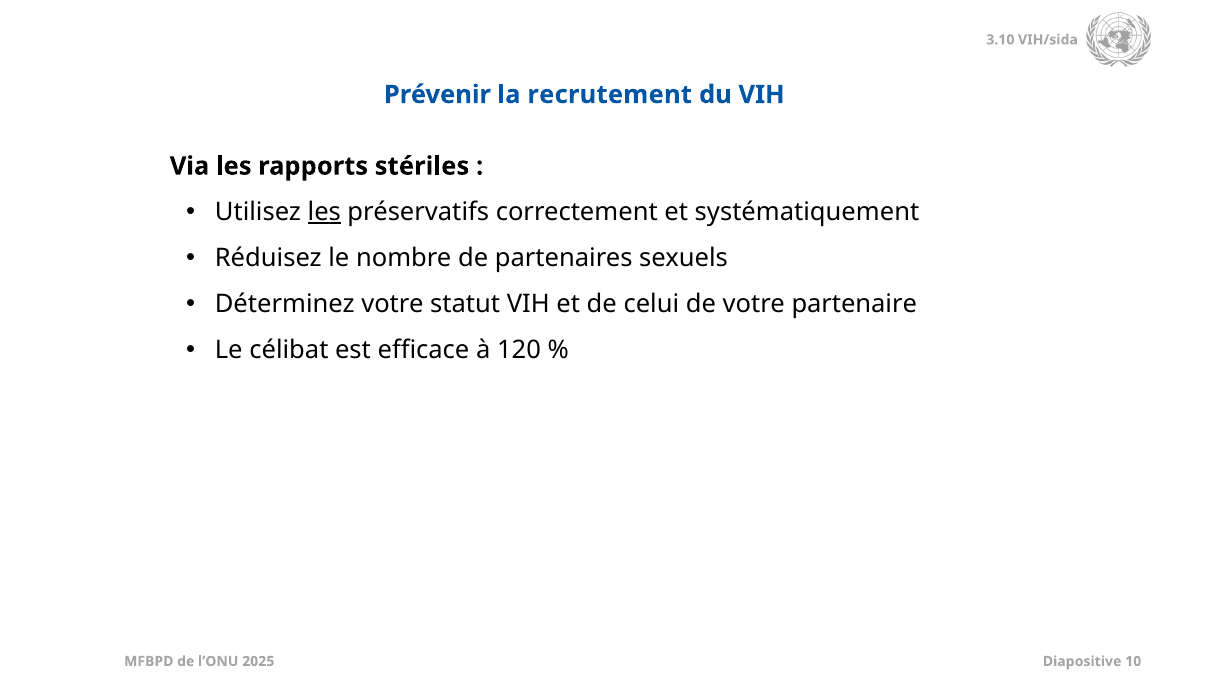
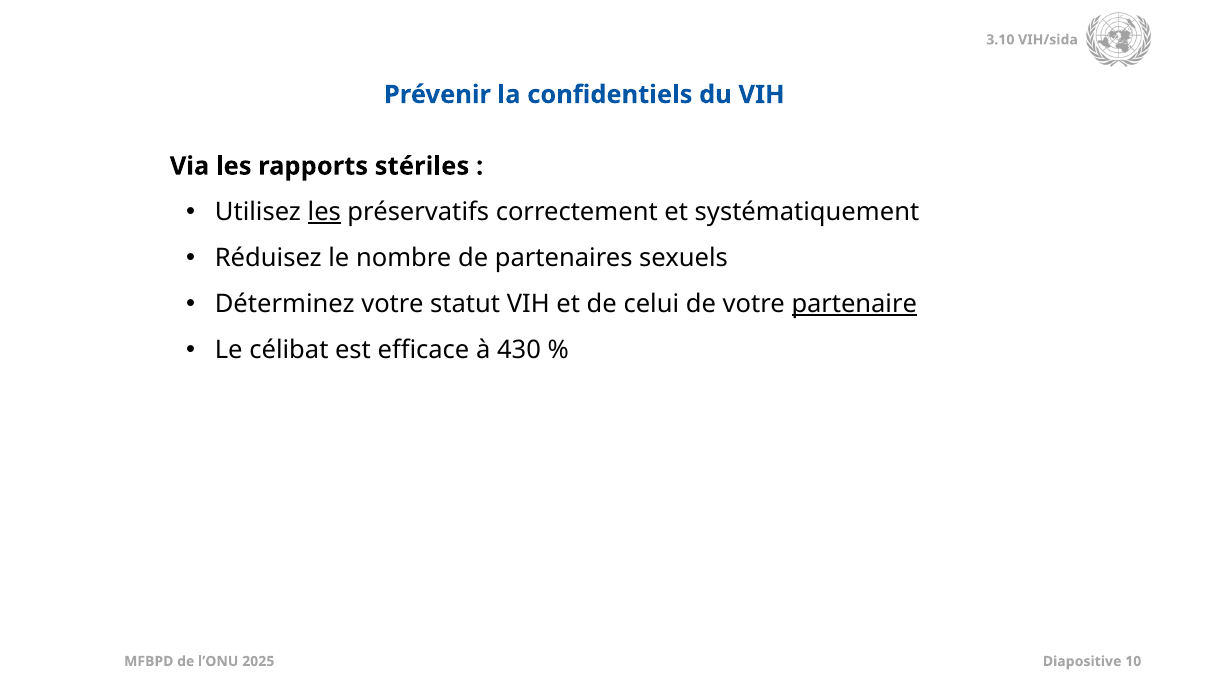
recrutement: recrutement -> confidentiels
partenaire underline: none -> present
120: 120 -> 430
